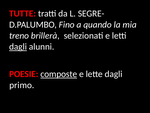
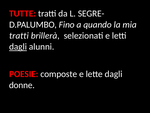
treno at (19, 36): treno -> tratti
composte underline: present -> none
primo: primo -> donne
